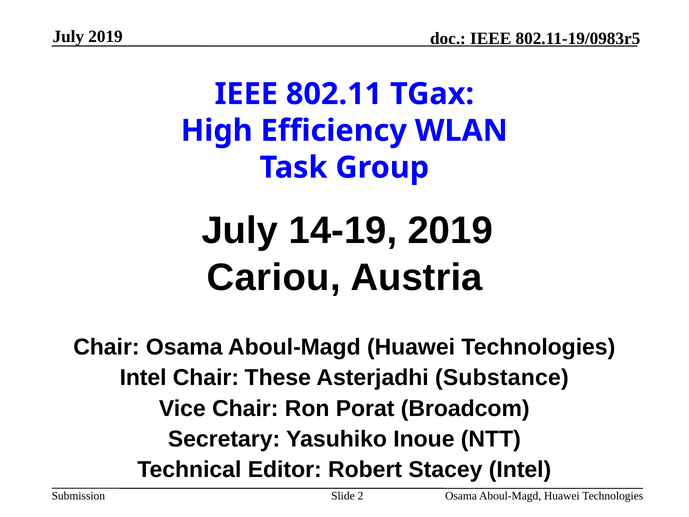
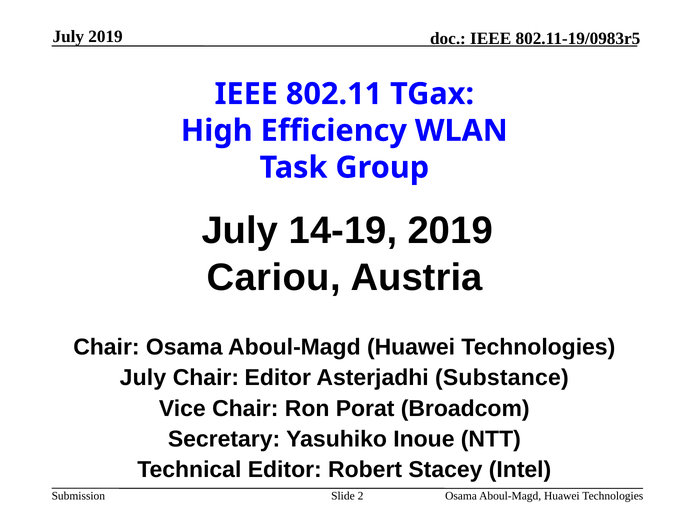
Intel at (143, 378): Intel -> July
Chair These: These -> Editor
